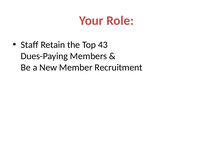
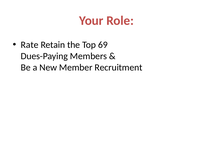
Staff: Staff -> Rate
43: 43 -> 69
